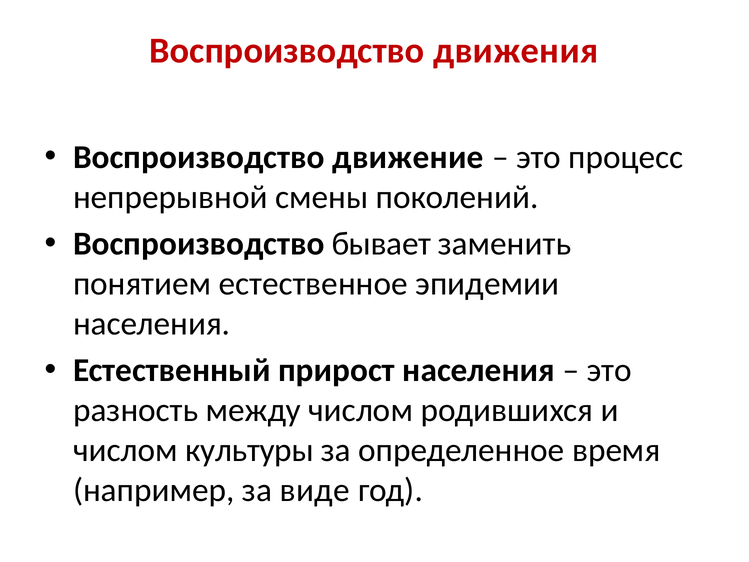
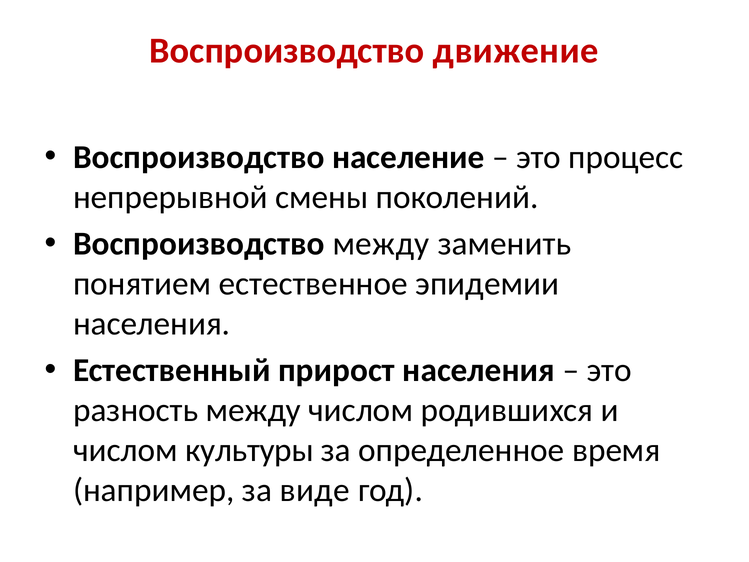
движения: движения -> движение
движение: движение -> население
Воспроизводство бывает: бывает -> между
